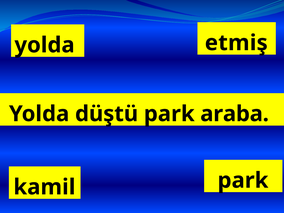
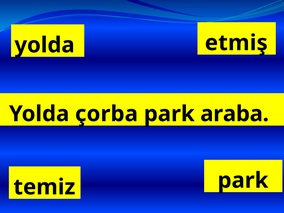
düştü: düştü -> çorba
kamil: kamil -> temiz
